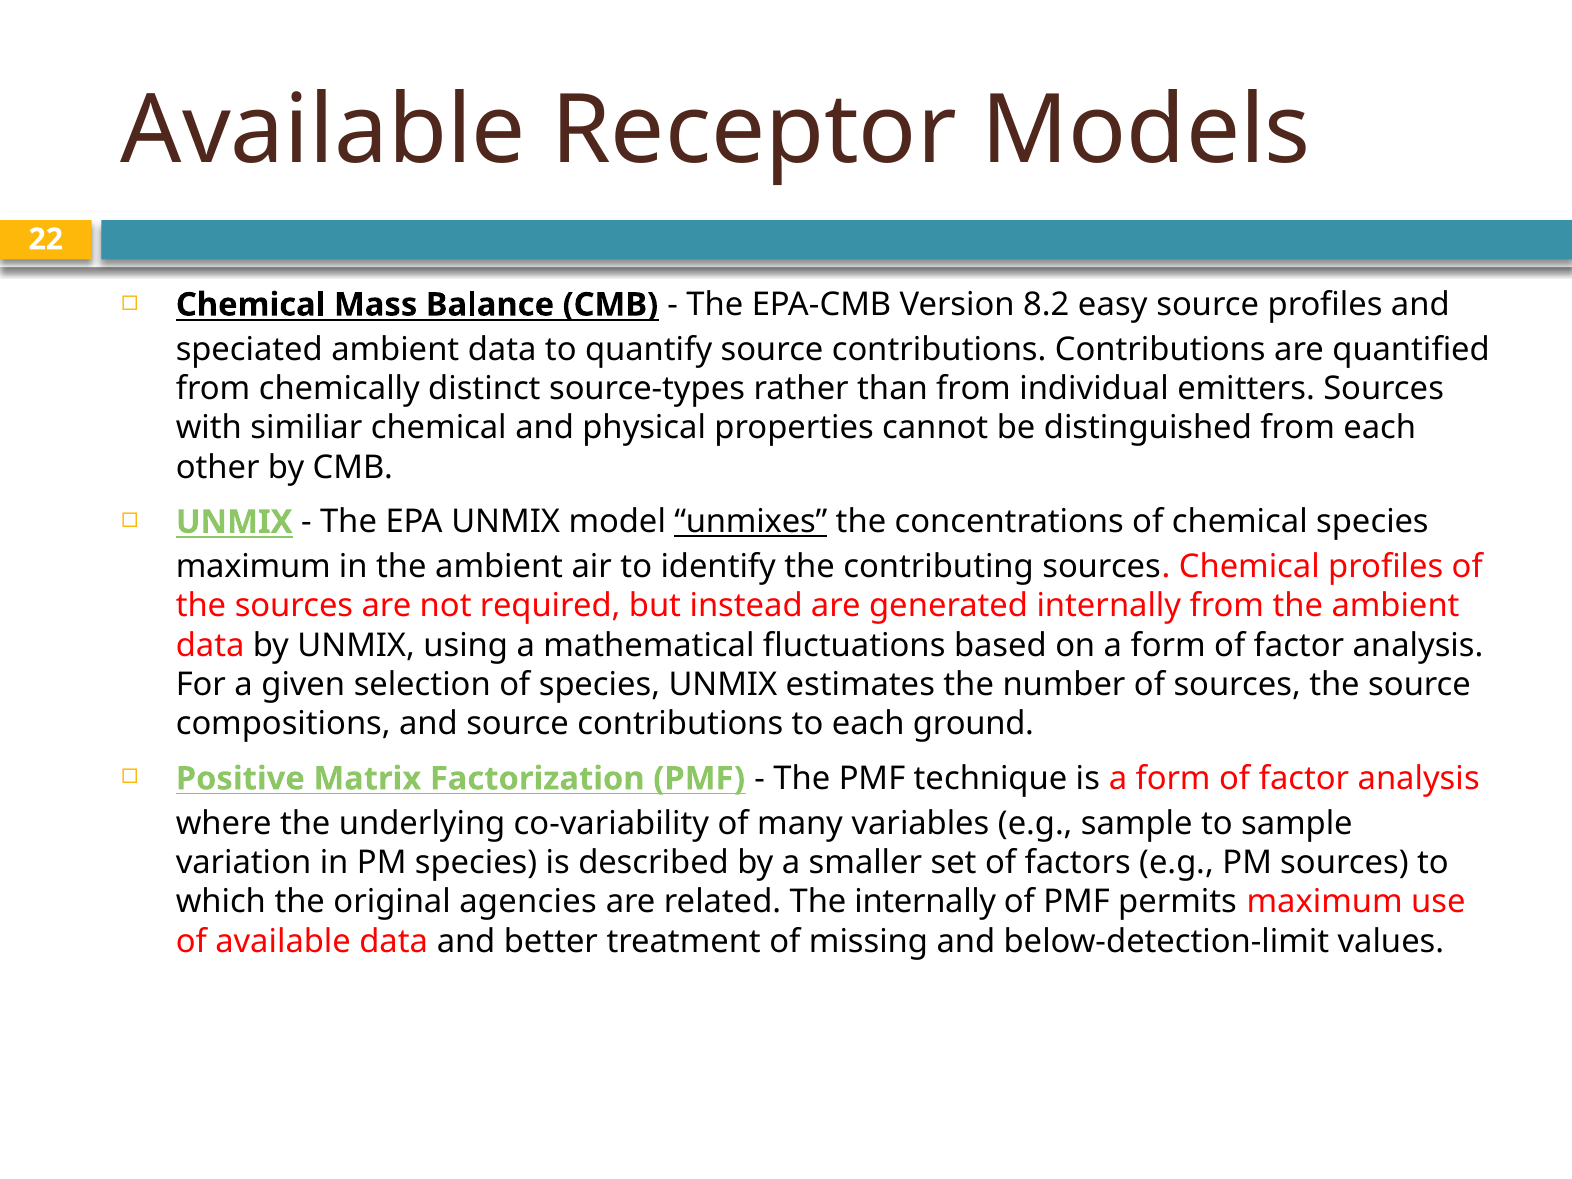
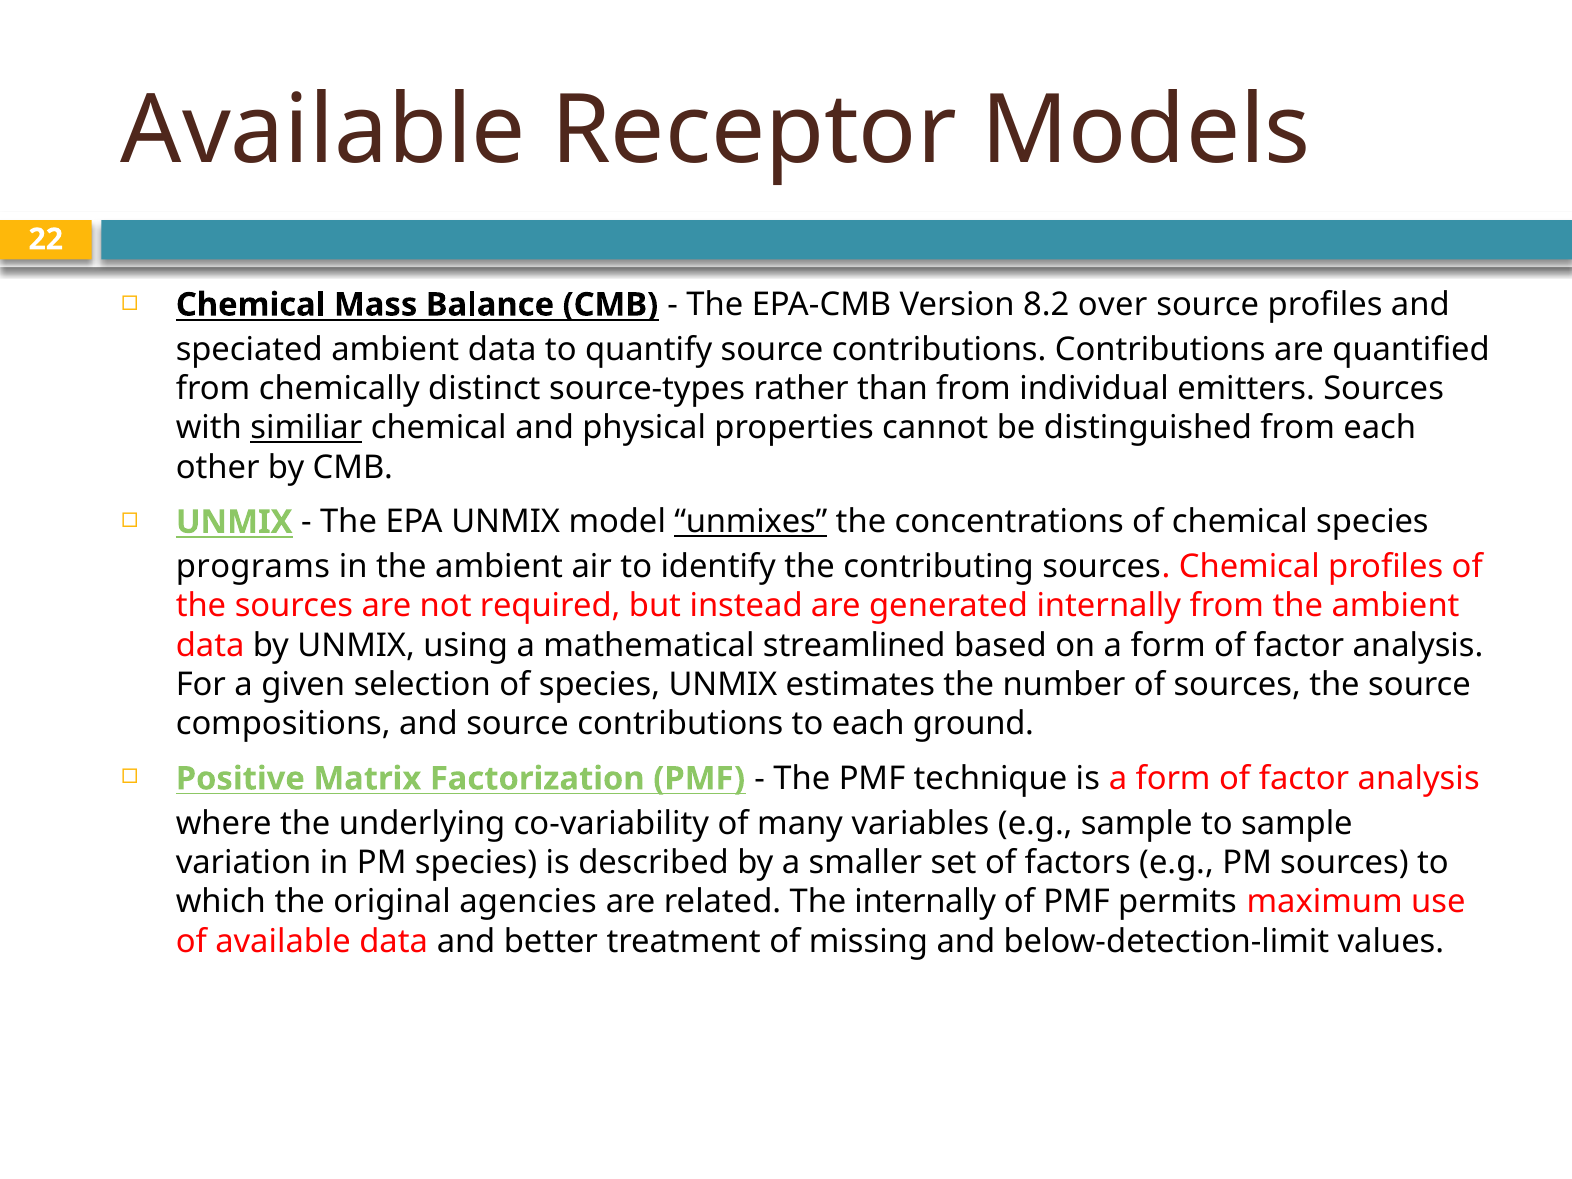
easy: easy -> over
similiar underline: none -> present
maximum at (253, 567): maximum -> programs
fluctuations: fluctuations -> streamlined
